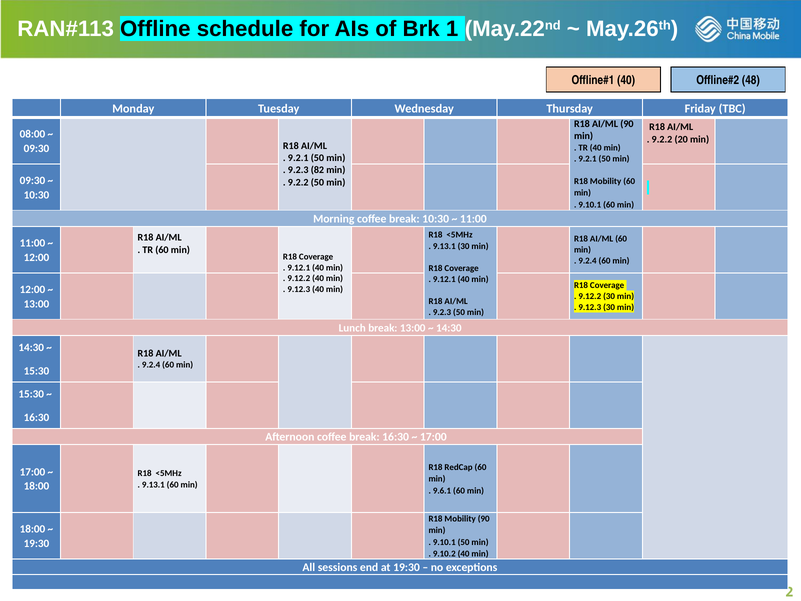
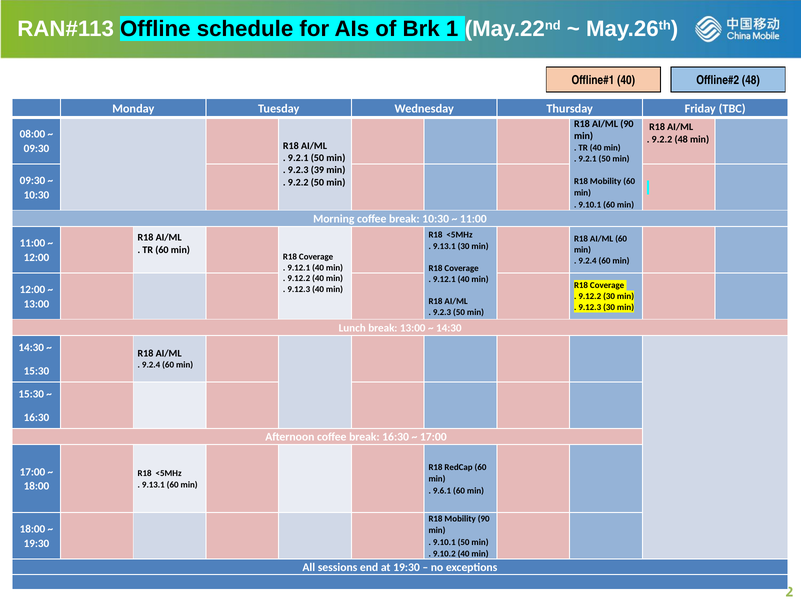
9.2.2 20: 20 -> 48
82: 82 -> 39
